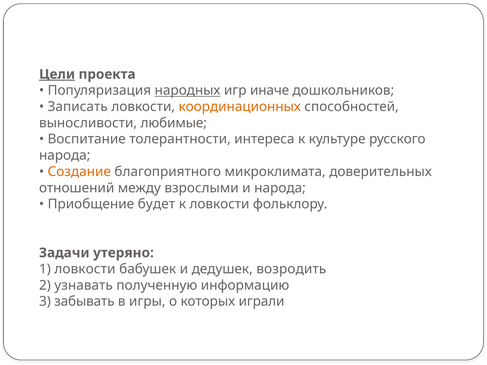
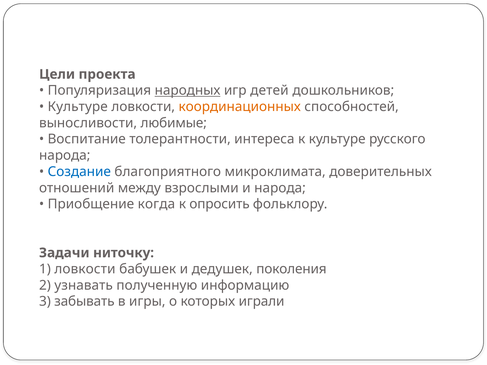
Цели underline: present -> none
иначе: иначе -> детей
Записать at (78, 107): Записать -> Культуре
Создание colour: orange -> blue
будет: будет -> когда
к ловкости: ловкости -> опросить
утеряно: утеряно -> ниточку
возродить: возродить -> поколения
